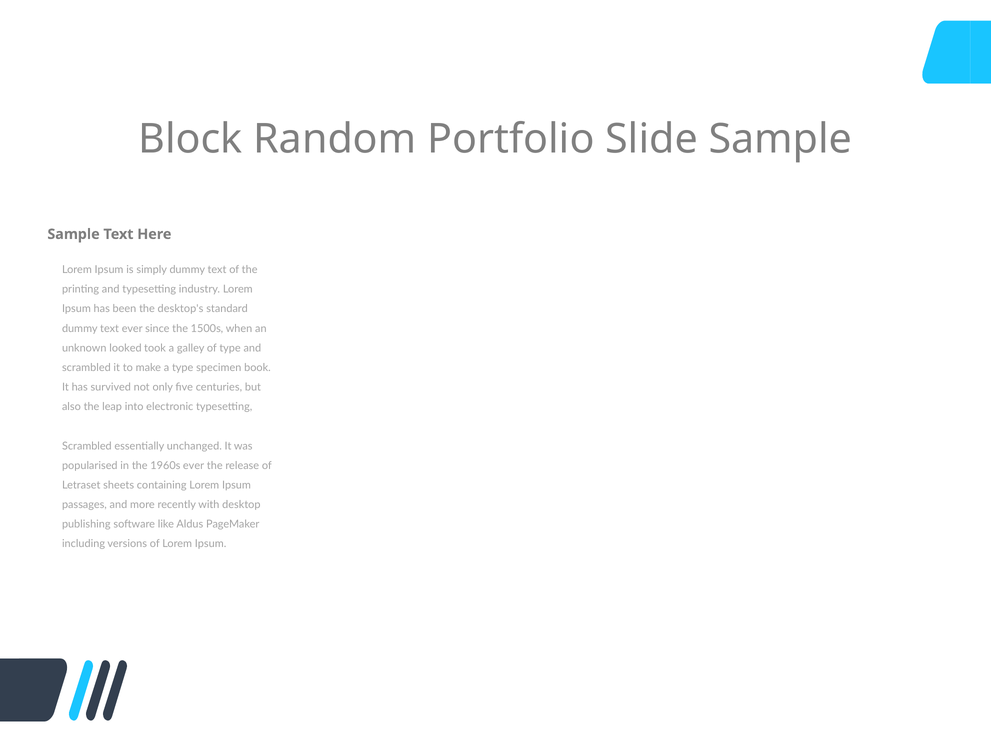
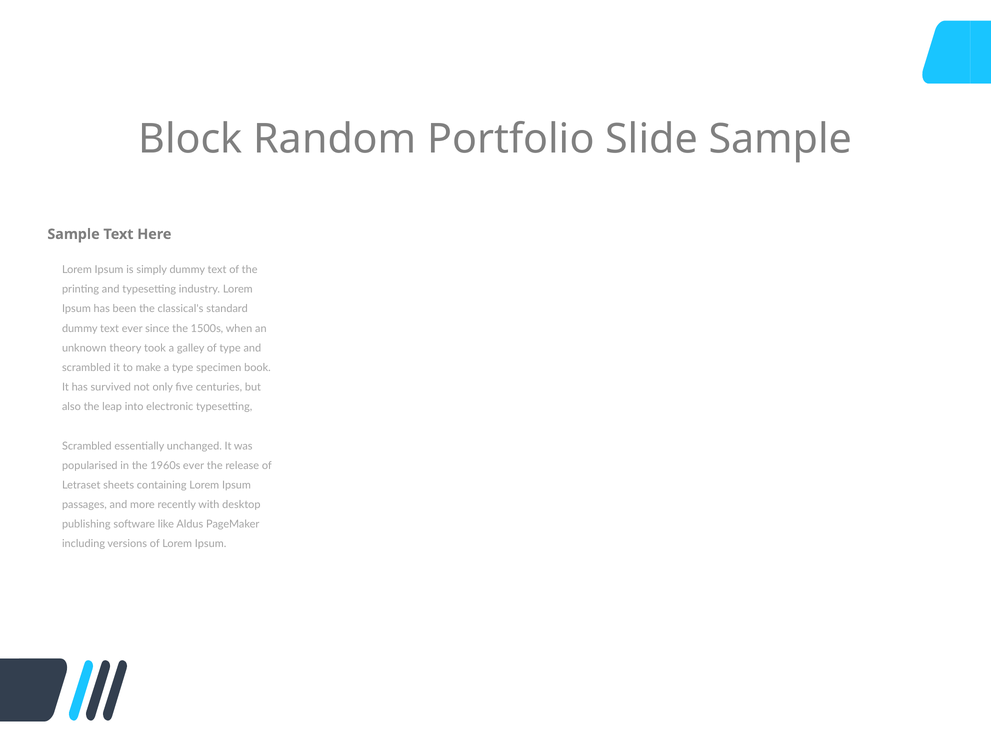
desktop's: desktop's -> classical's
looked: looked -> theory
